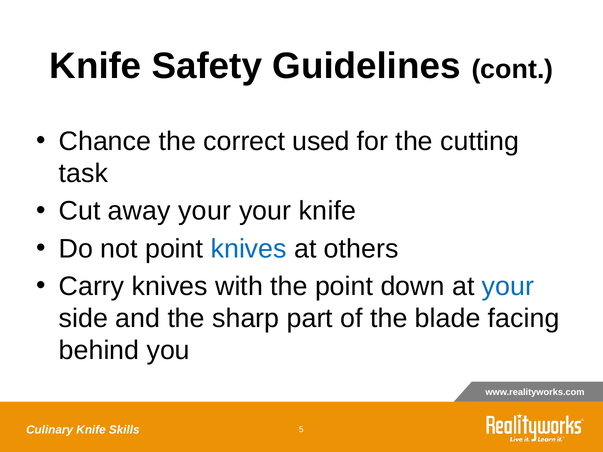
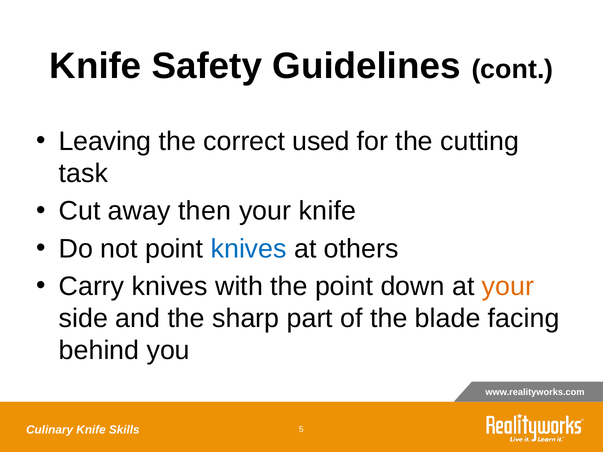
Chance: Chance -> Leaving
away your: your -> then
your at (508, 286) colour: blue -> orange
